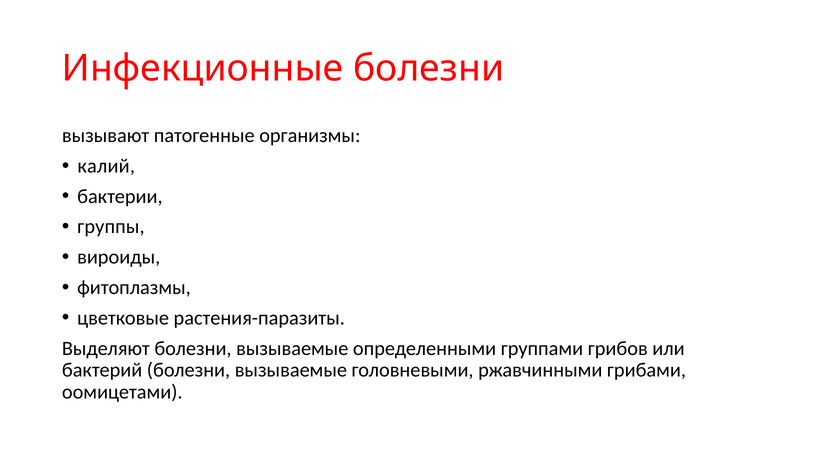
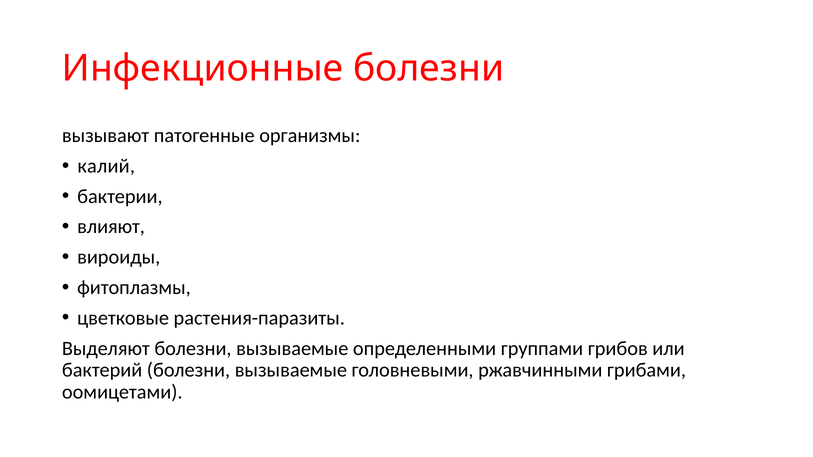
группы: группы -> влияют
